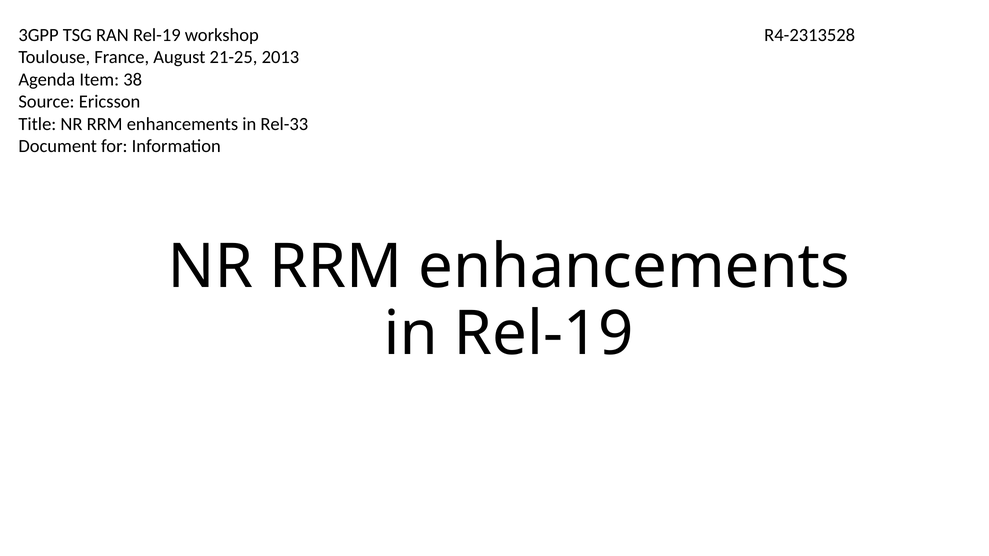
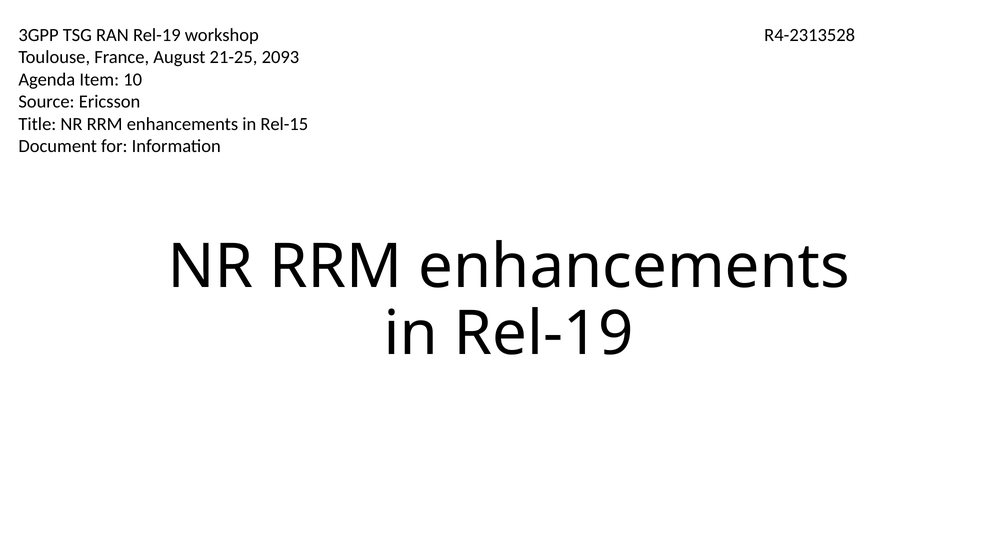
2013: 2013 -> 2093
38: 38 -> 10
Rel-33: Rel-33 -> Rel-15
